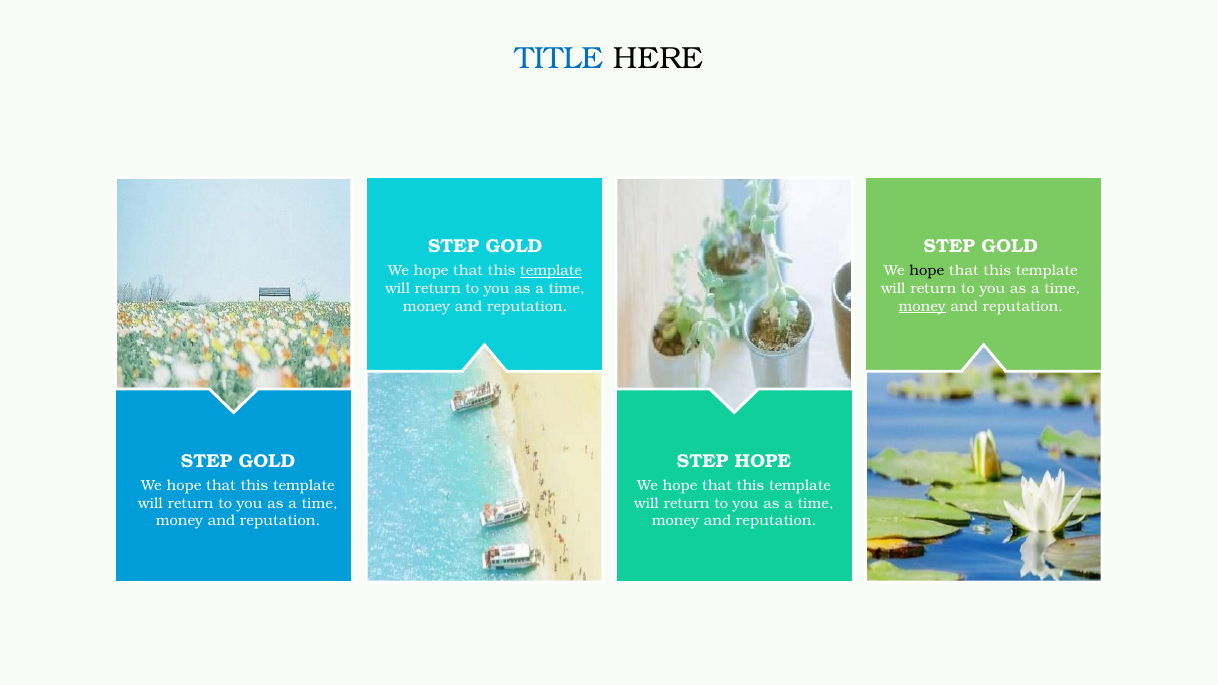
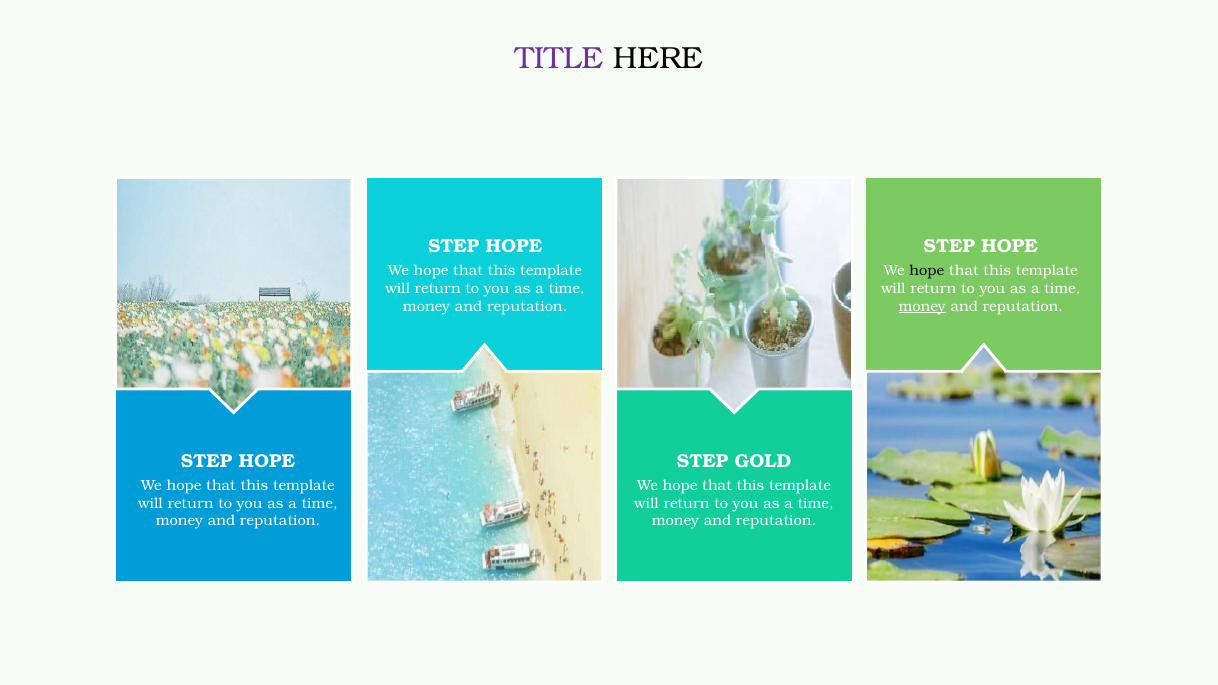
TITLE colour: blue -> purple
GOLD at (514, 246): GOLD -> HOPE
GOLD at (1010, 246): GOLD -> HOPE
template at (551, 271) underline: present -> none
GOLD at (267, 461): GOLD -> HOPE
STEP HOPE: HOPE -> GOLD
